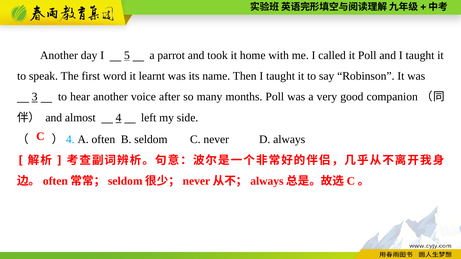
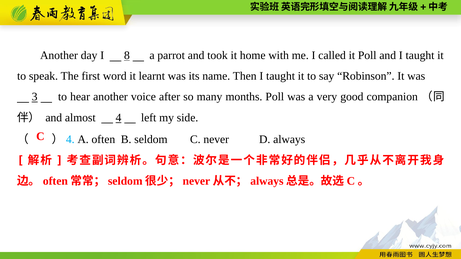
5: 5 -> 8
